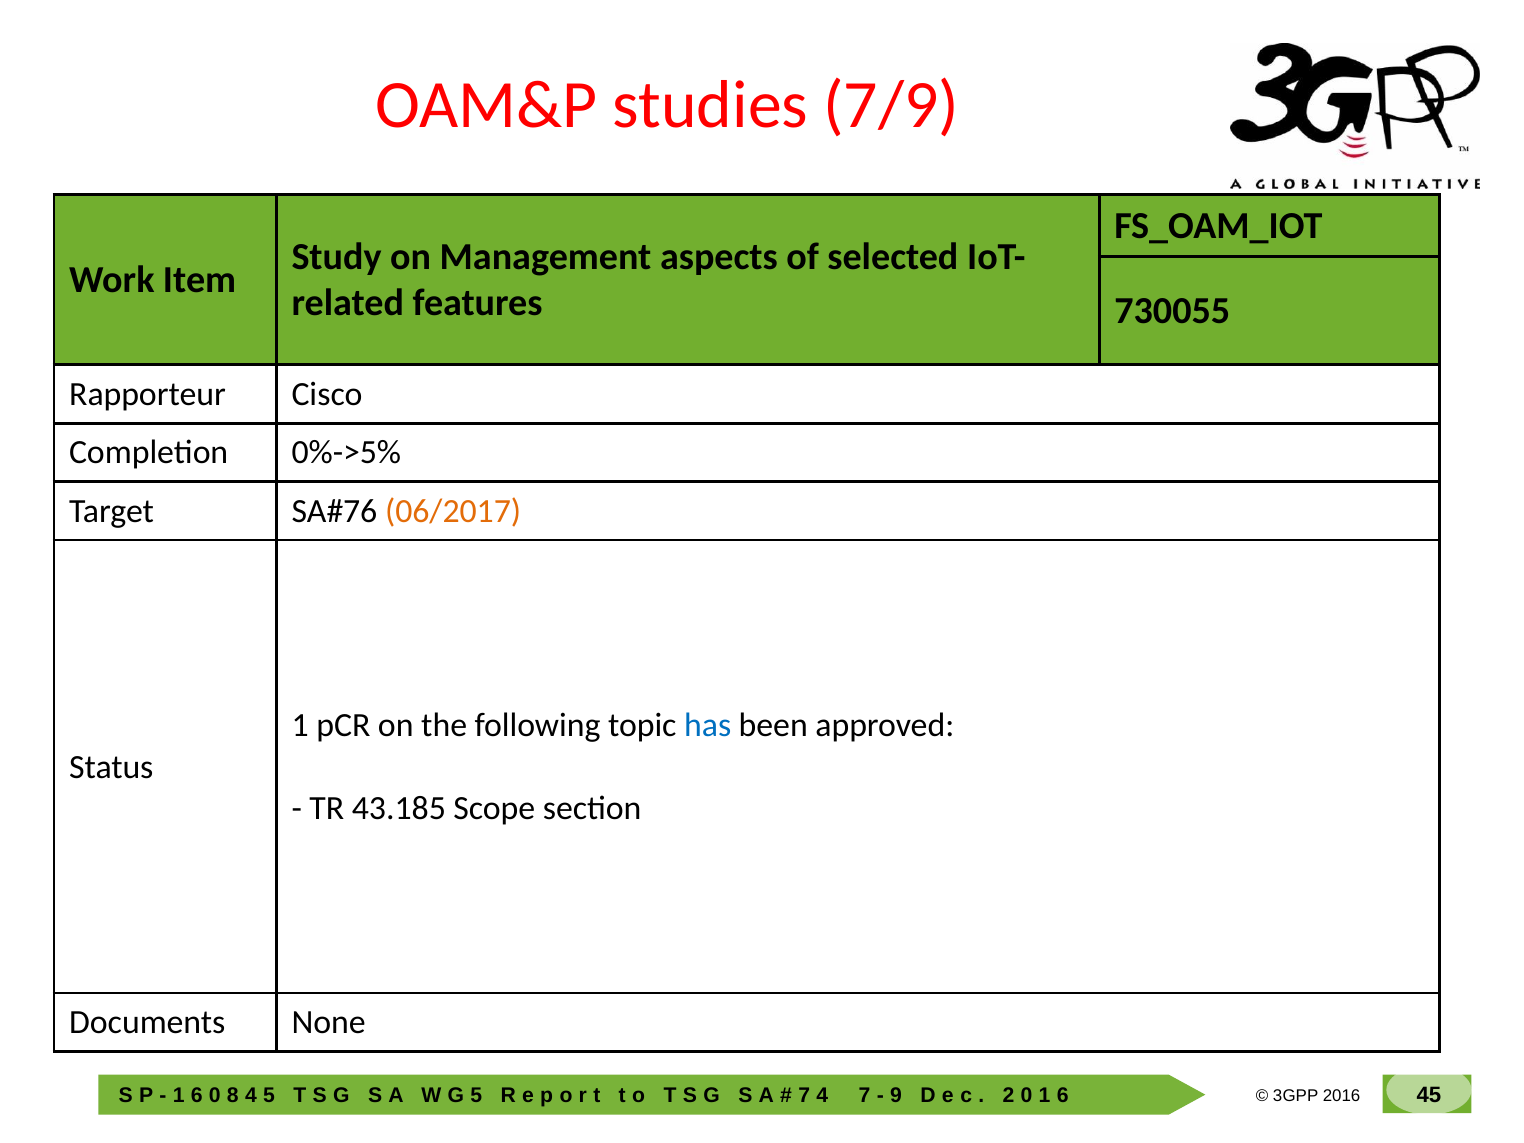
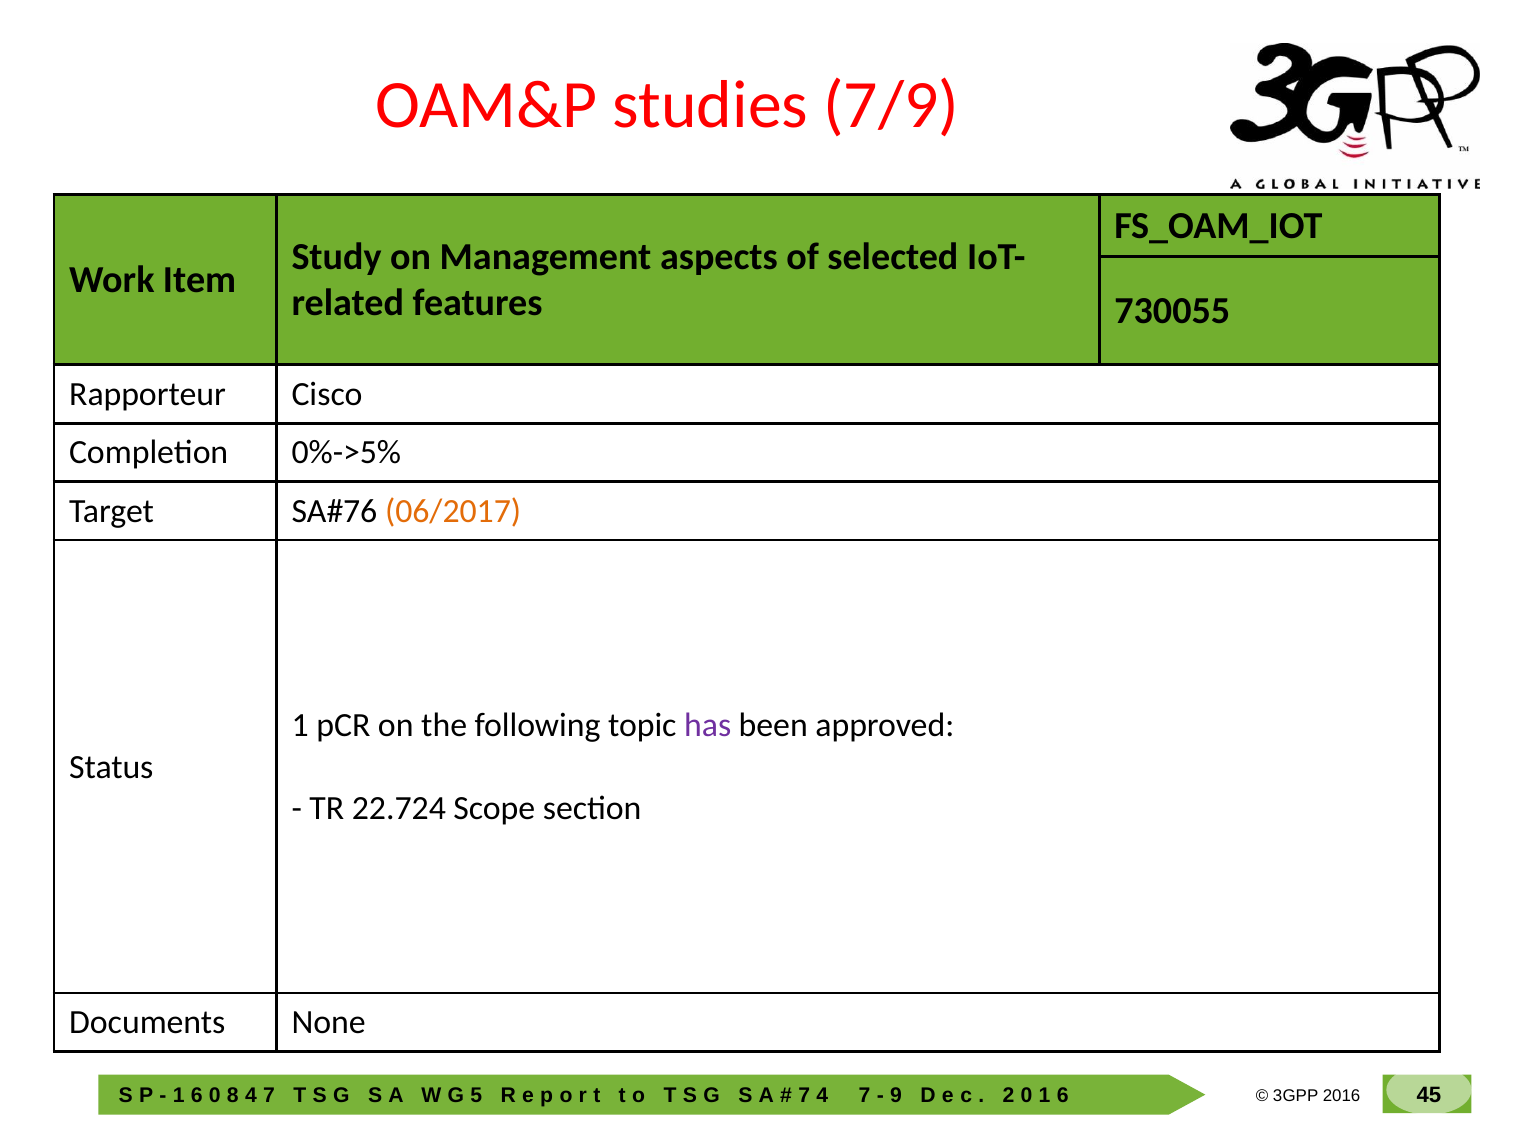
has colour: blue -> purple
43.185: 43.185 -> 22.724
5 at (269, 1095): 5 -> 7
